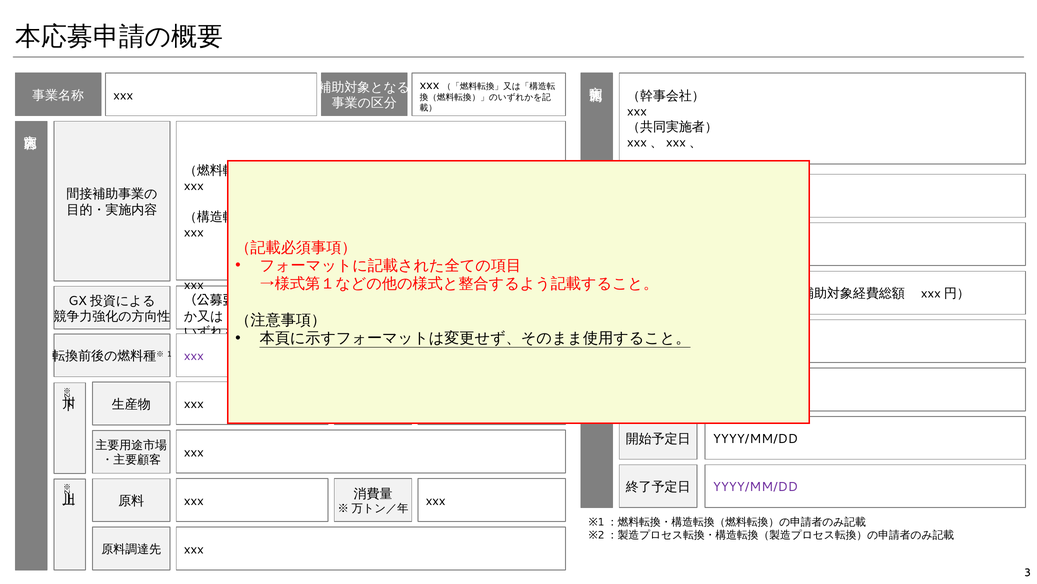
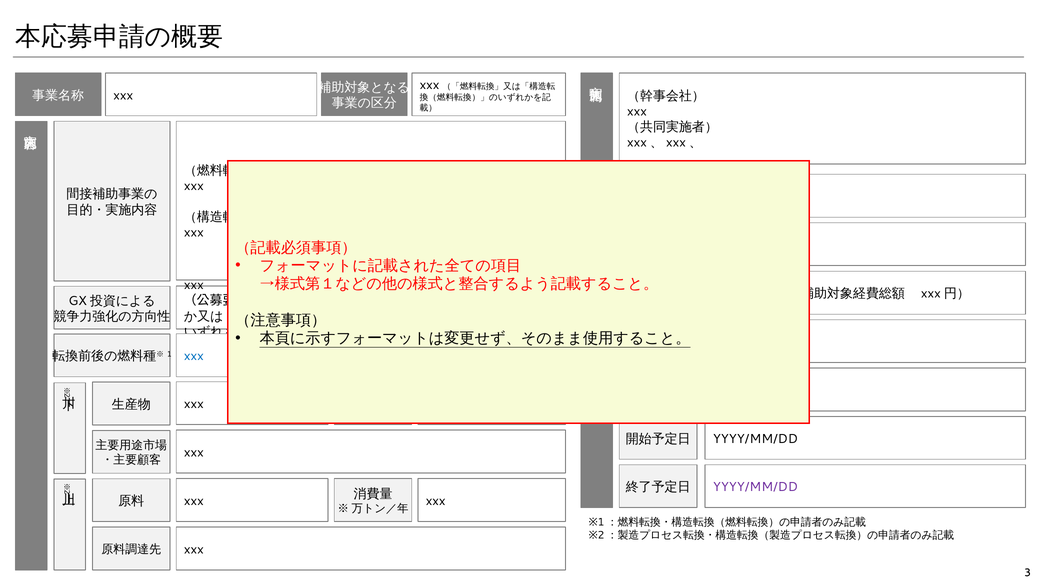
xxx at (194, 356) colour: purple -> blue
